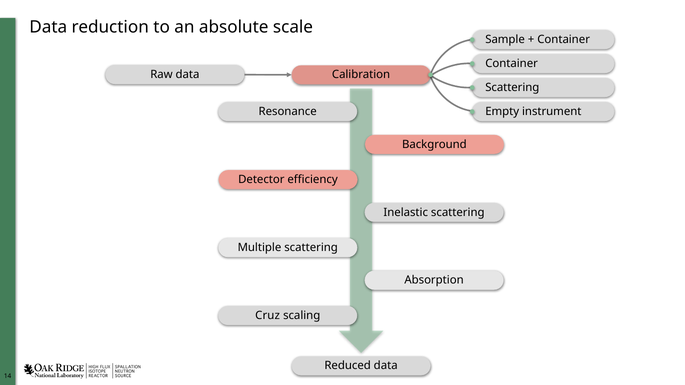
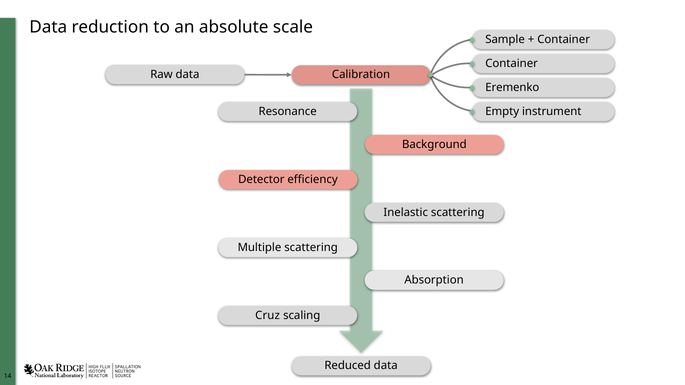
Scattering at (512, 88): Scattering -> Eremenko
